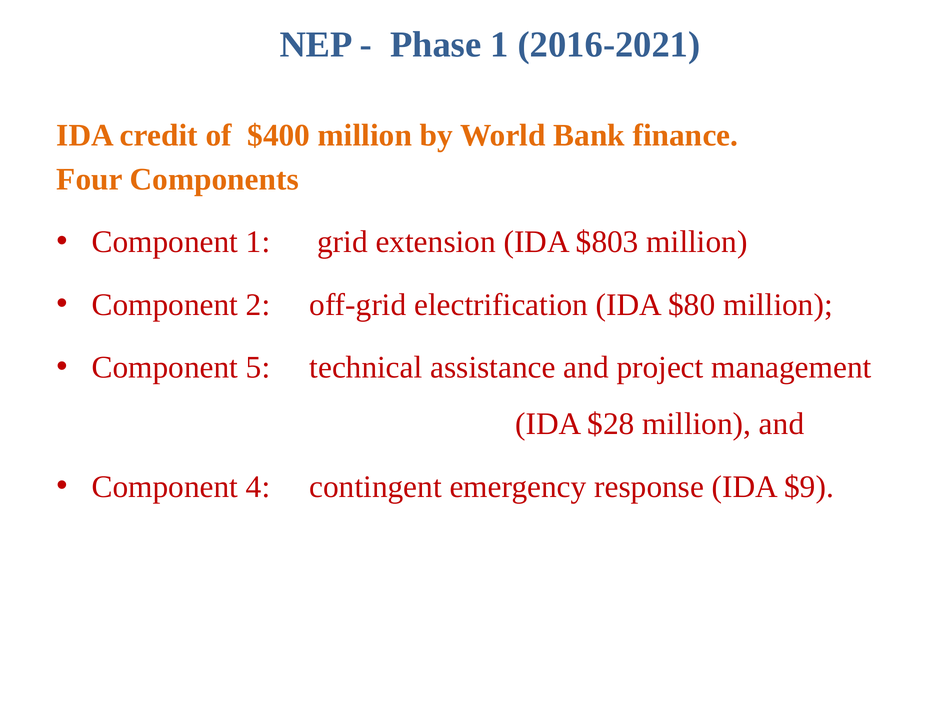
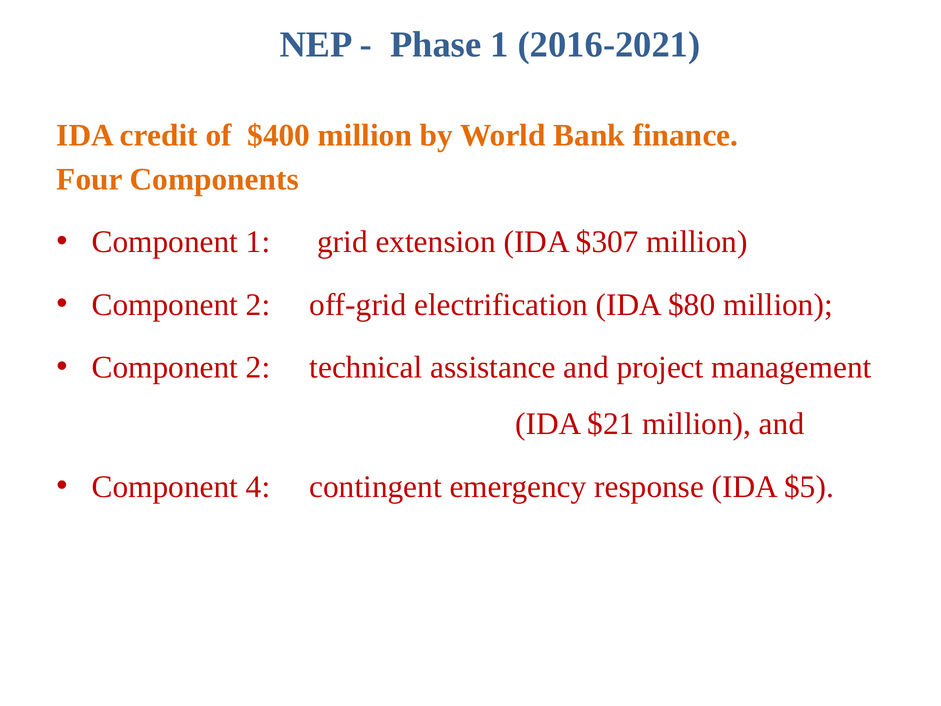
$803: $803 -> $307
5 at (258, 367): 5 -> 2
$28: $28 -> $21
$9: $9 -> $5
